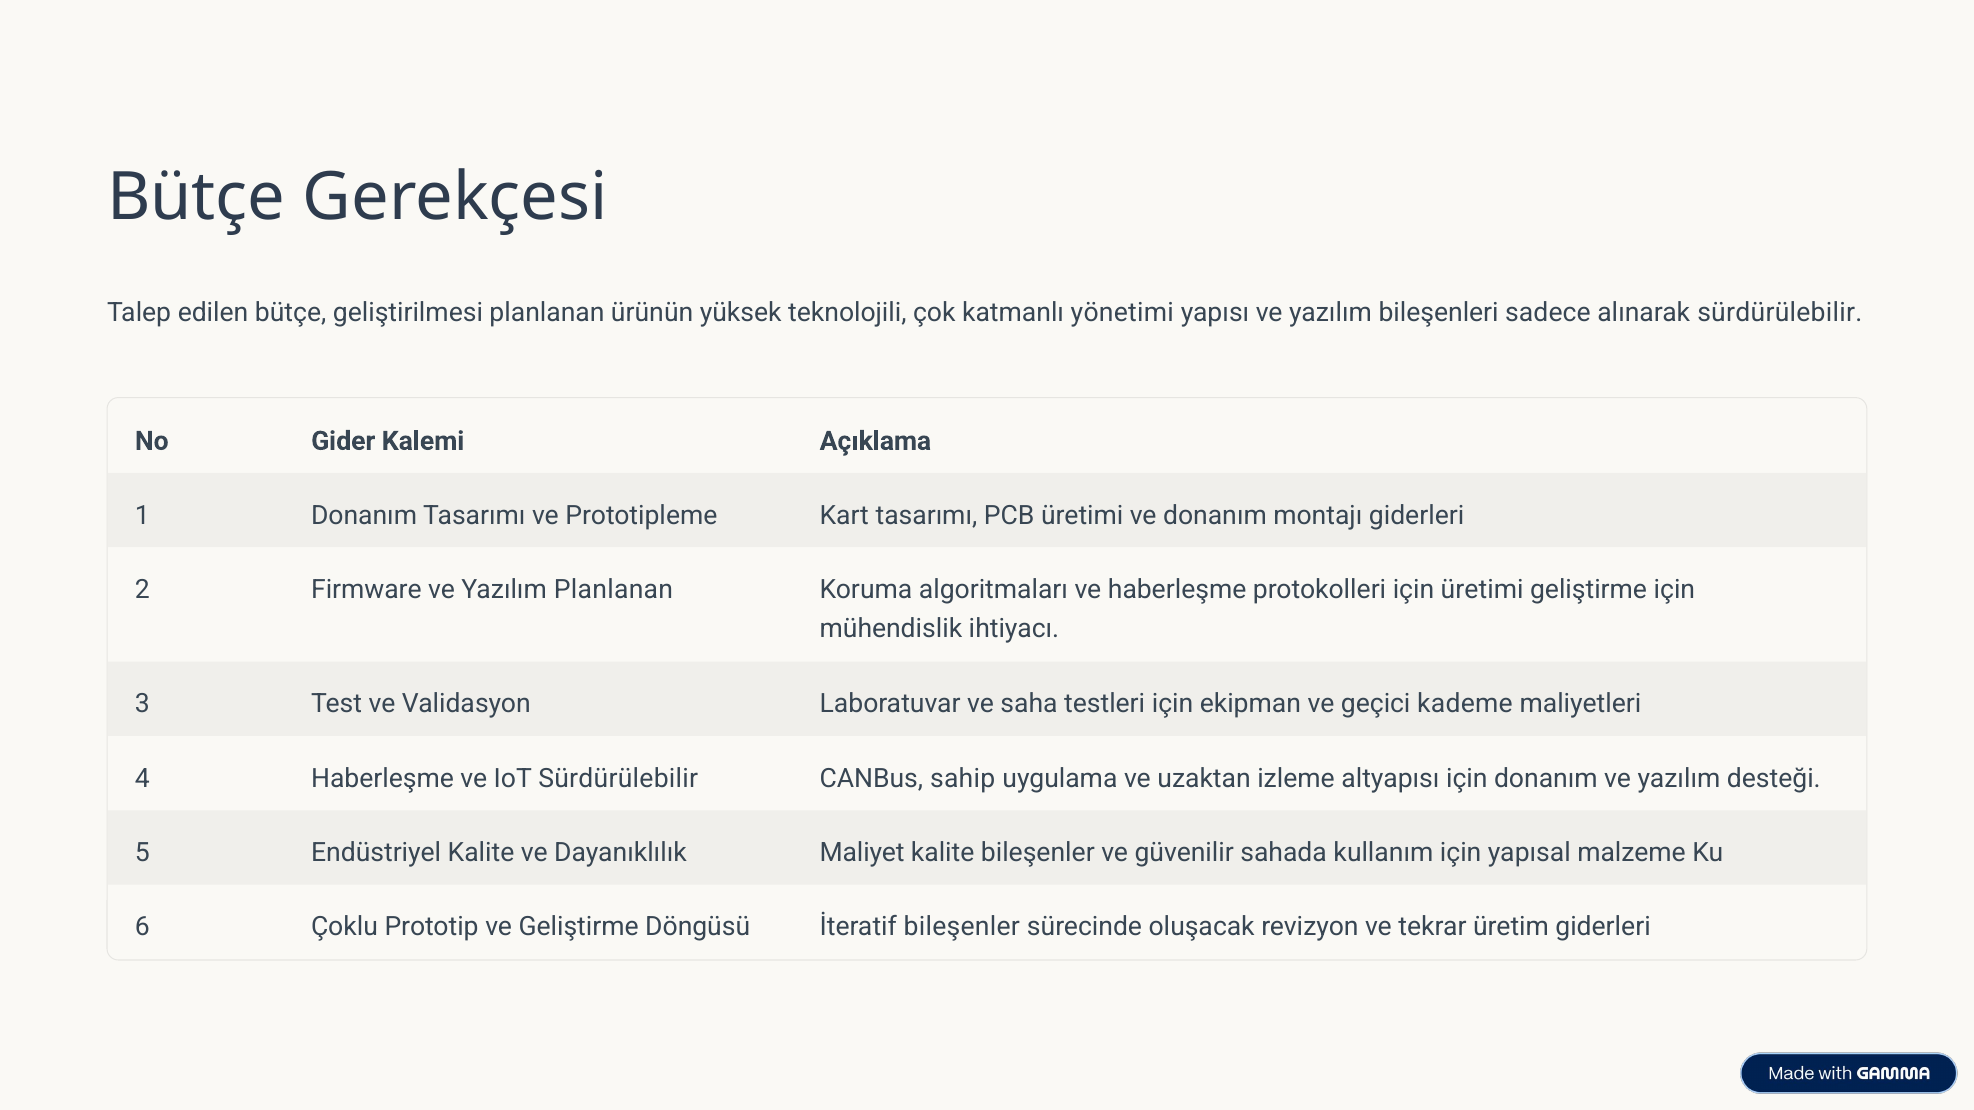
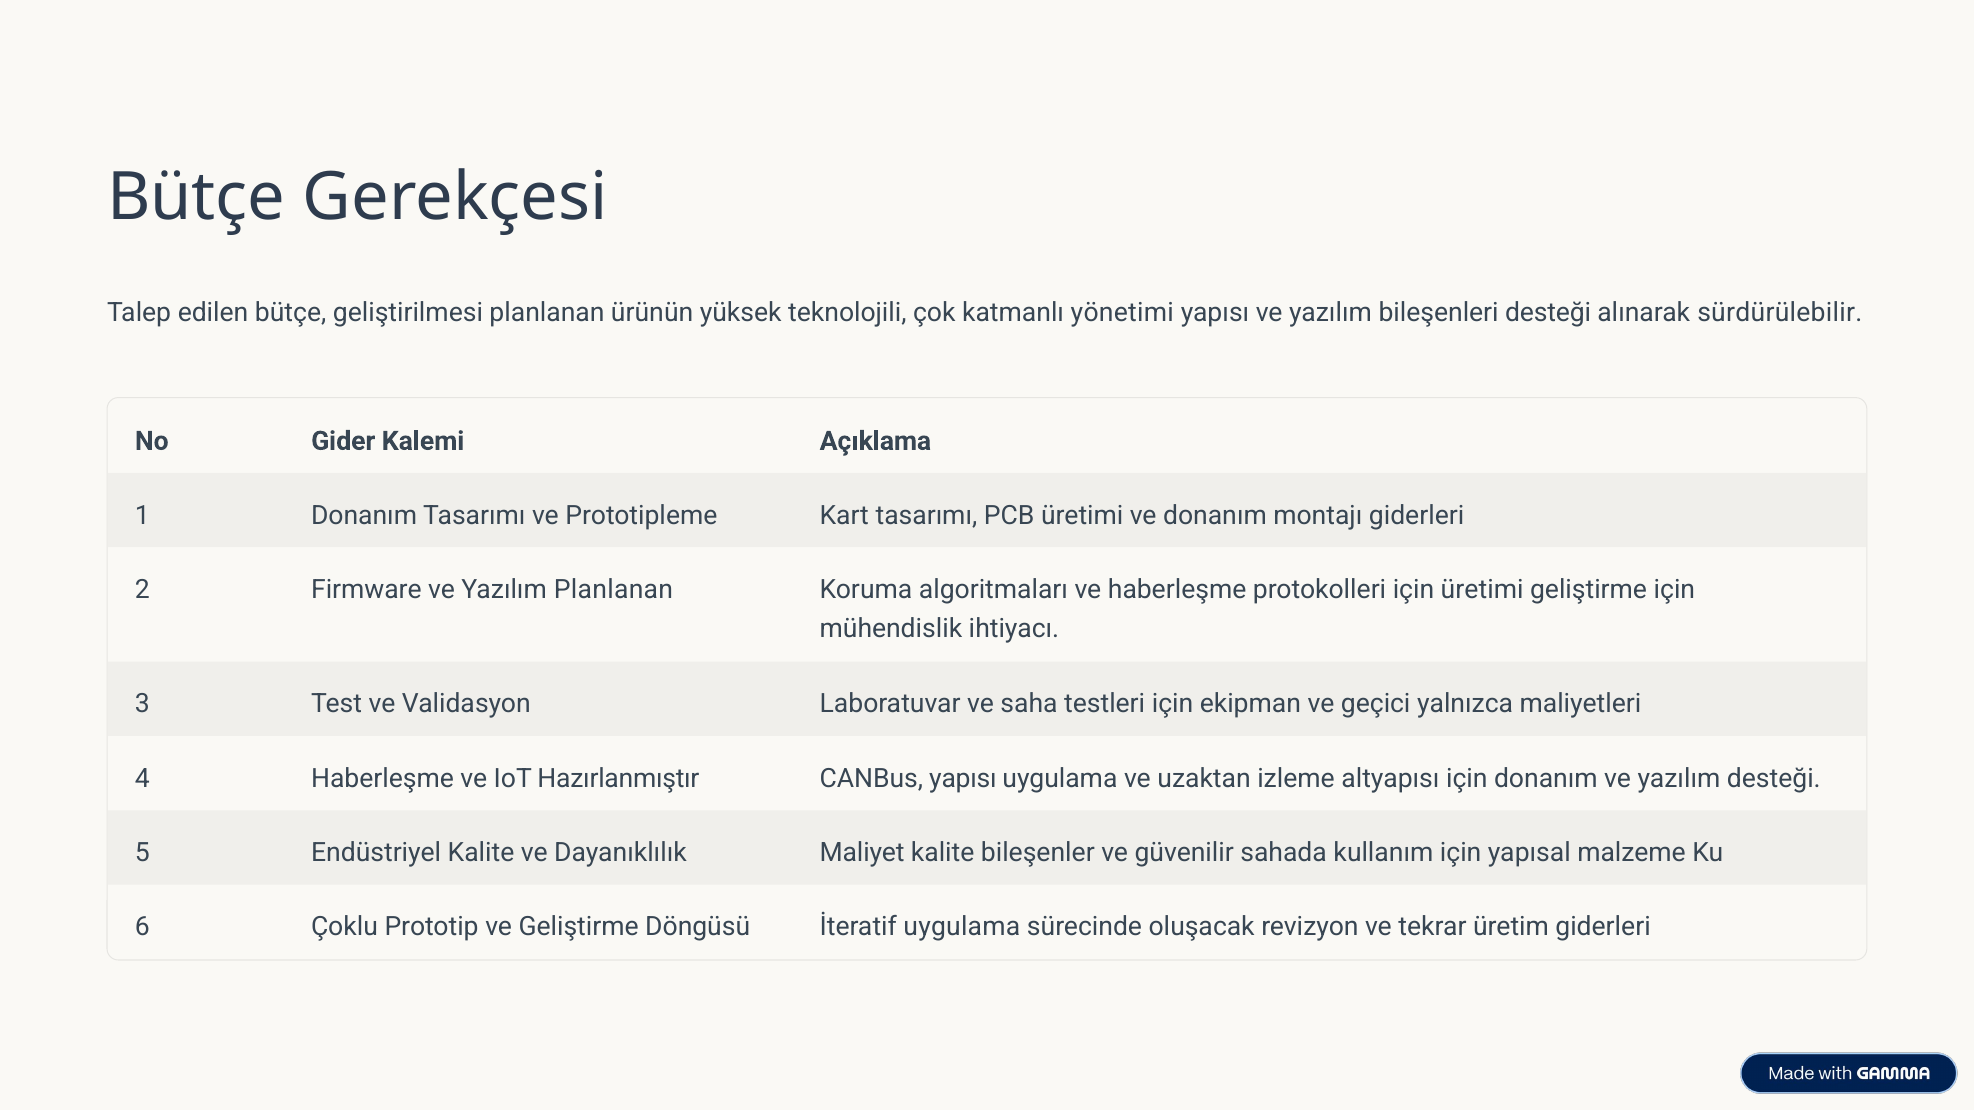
bileşenleri sadece: sadece -> desteği
kademe: kademe -> yalnızca
IoT Sürdürülebilir: Sürdürülebilir -> Hazırlanmıştır
CANBus sahip: sahip -> yapısı
İteratif bileşenler: bileşenler -> uygulama
